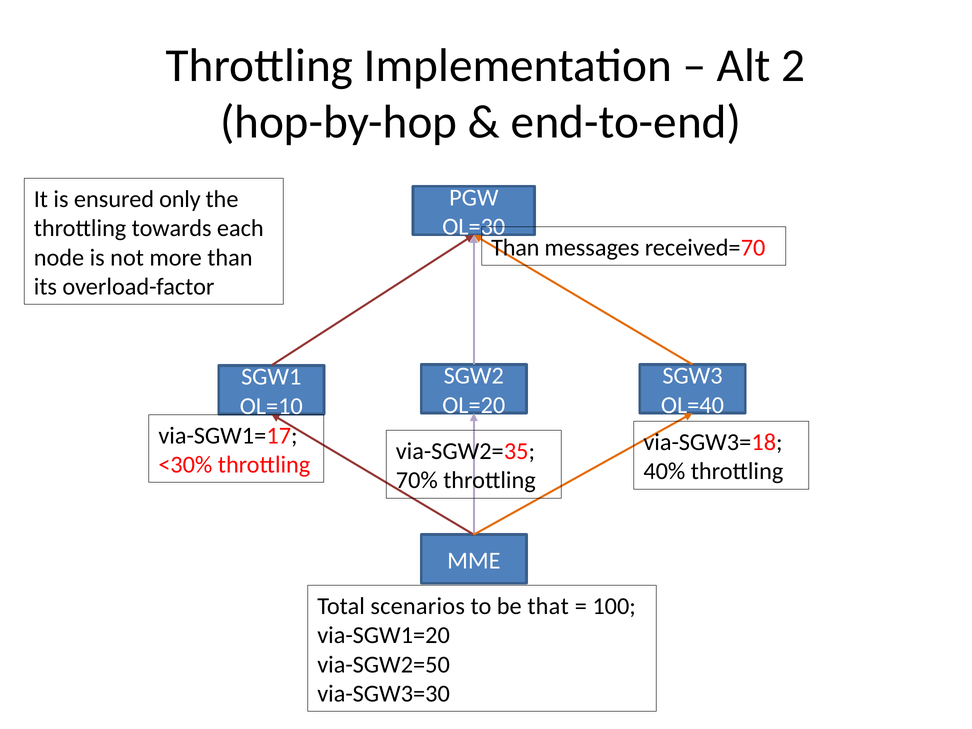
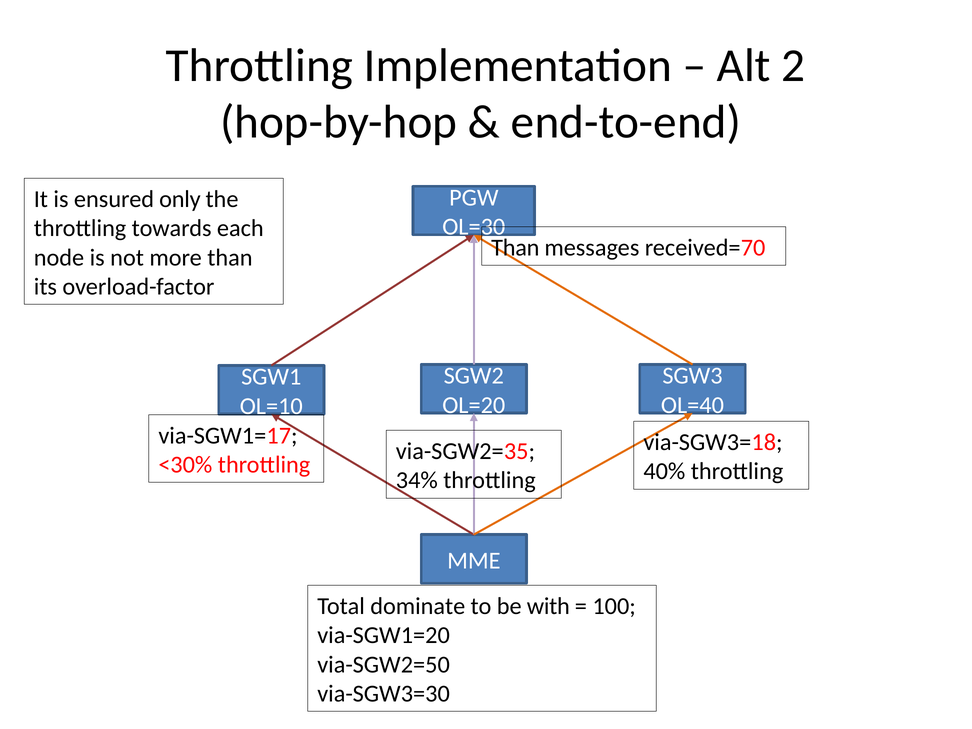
70%: 70% -> 34%
scenarios: scenarios -> dominate
that: that -> with
